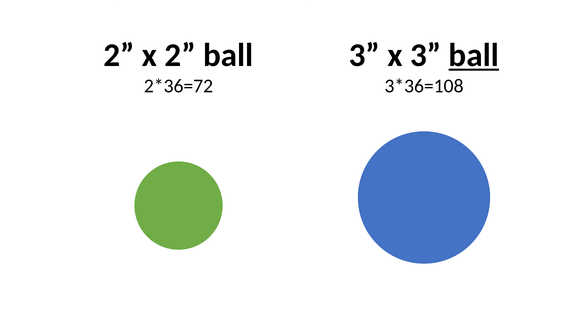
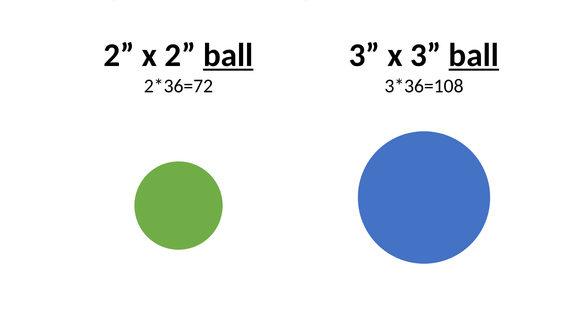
ball at (228, 55) underline: none -> present
